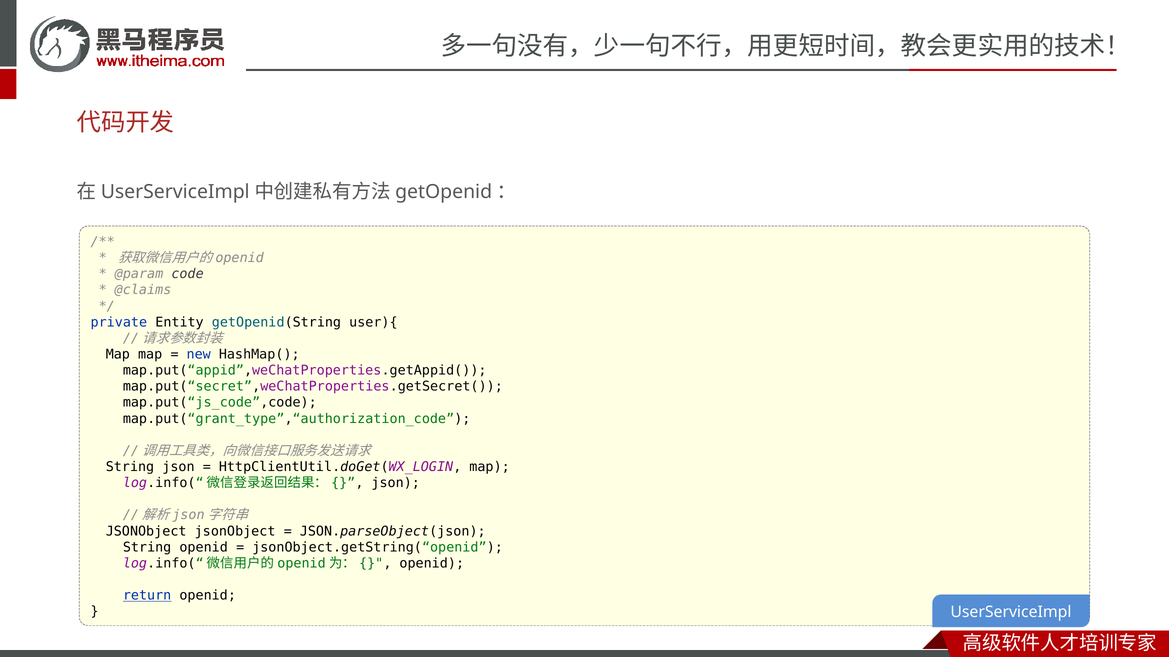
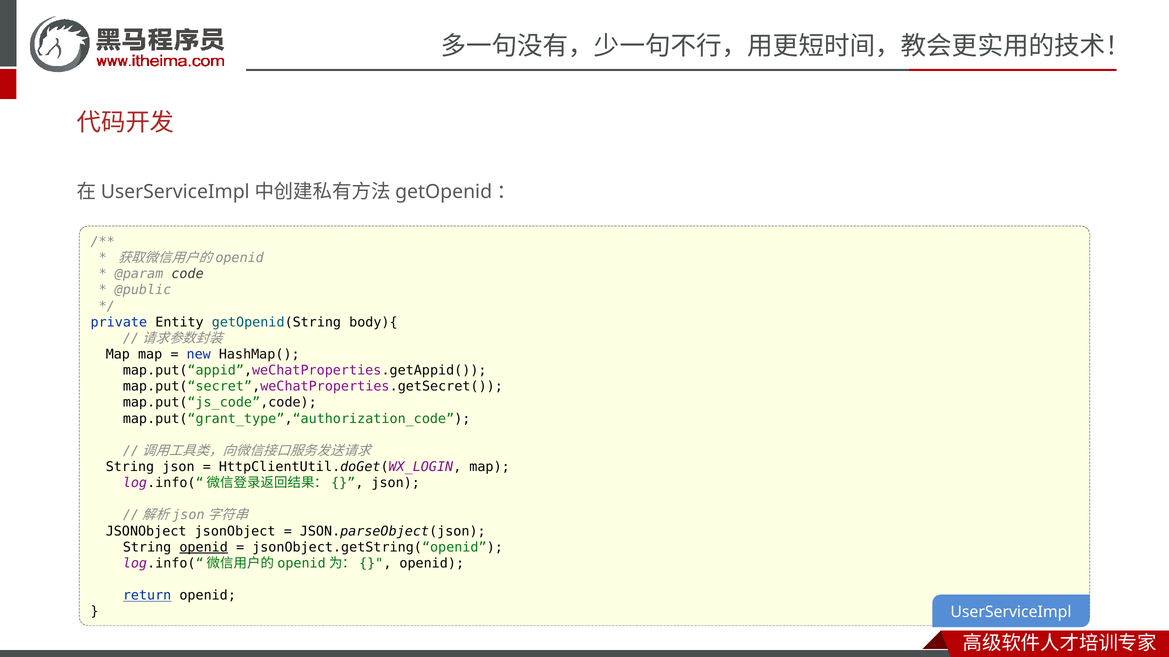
@claims: @claims -> @public
user){: user){ -> body){
openid at (204, 548) underline: none -> present
